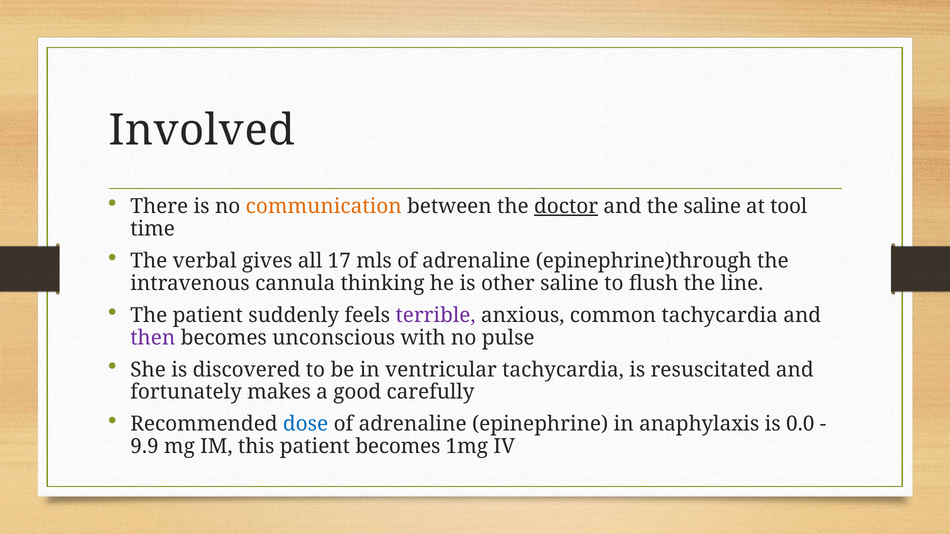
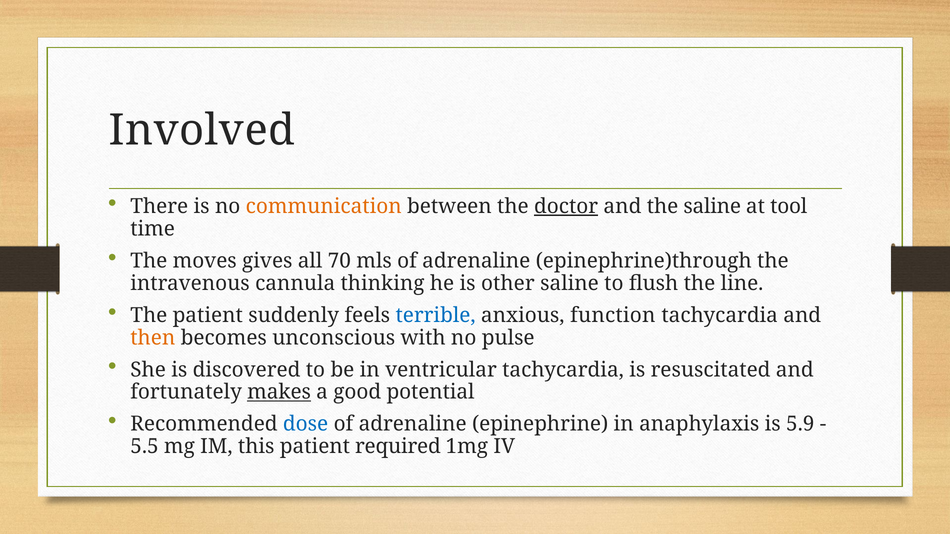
verbal: verbal -> moves
17: 17 -> 70
terrible colour: purple -> blue
common: common -> function
then colour: purple -> orange
makes underline: none -> present
carefully: carefully -> potential
0.0: 0.0 -> 5.9
9.9: 9.9 -> 5.5
patient becomes: becomes -> required
